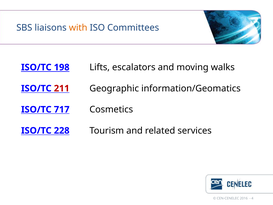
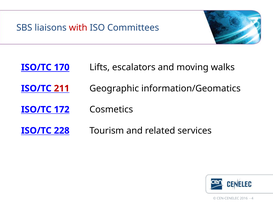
with colour: orange -> red
198: 198 -> 170
717: 717 -> 172
